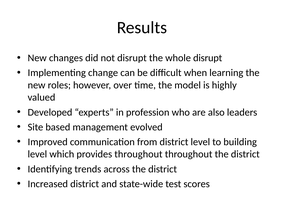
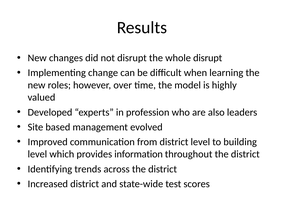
provides throughout: throughout -> information
